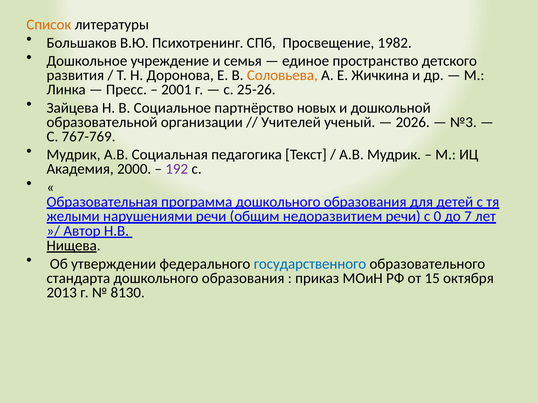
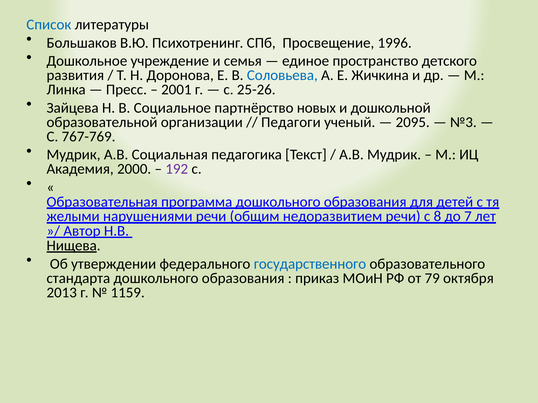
Список colour: orange -> blue
1982: 1982 -> 1996
Соловьева colour: orange -> blue
Учителей: Учителей -> Педагоги
2026: 2026 -> 2095
0: 0 -> 8
15: 15 -> 79
8130: 8130 -> 1159
